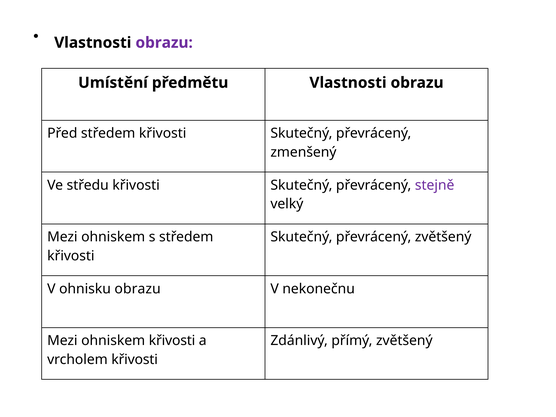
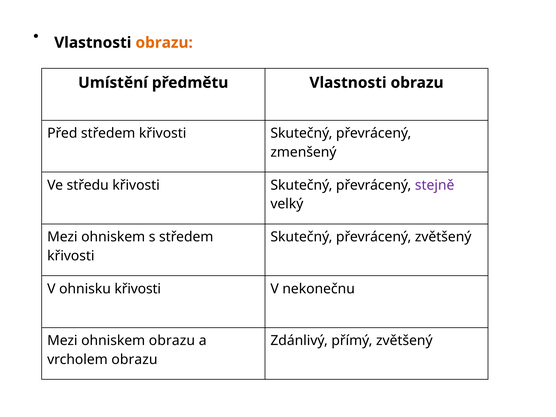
obrazu at (164, 43) colour: purple -> orange
ohnisku obrazu: obrazu -> křivosti
ohniskem křivosti: křivosti -> obrazu
vrcholem křivosti: křivosti -> obrazu
